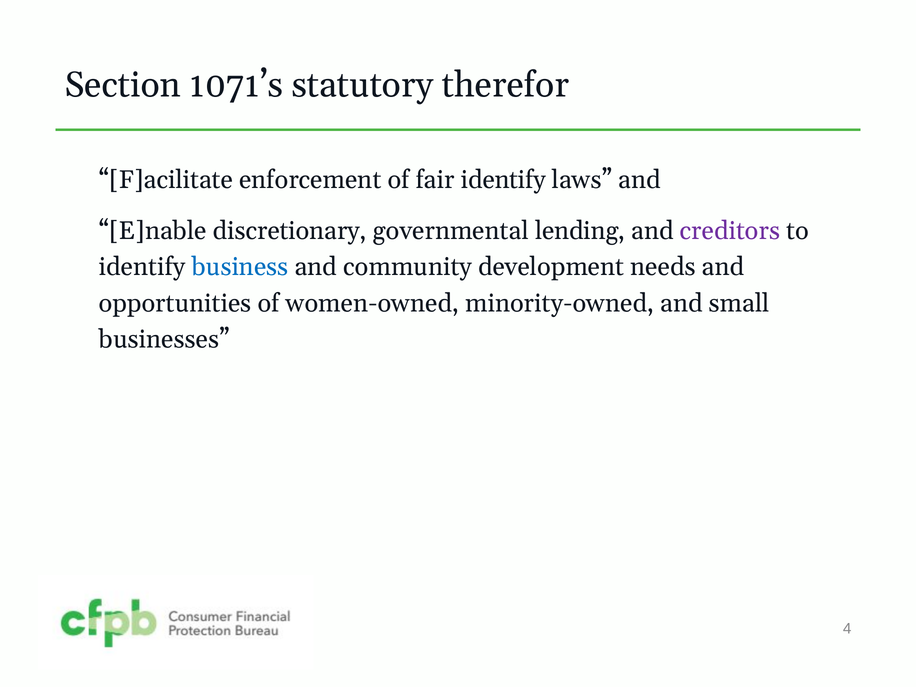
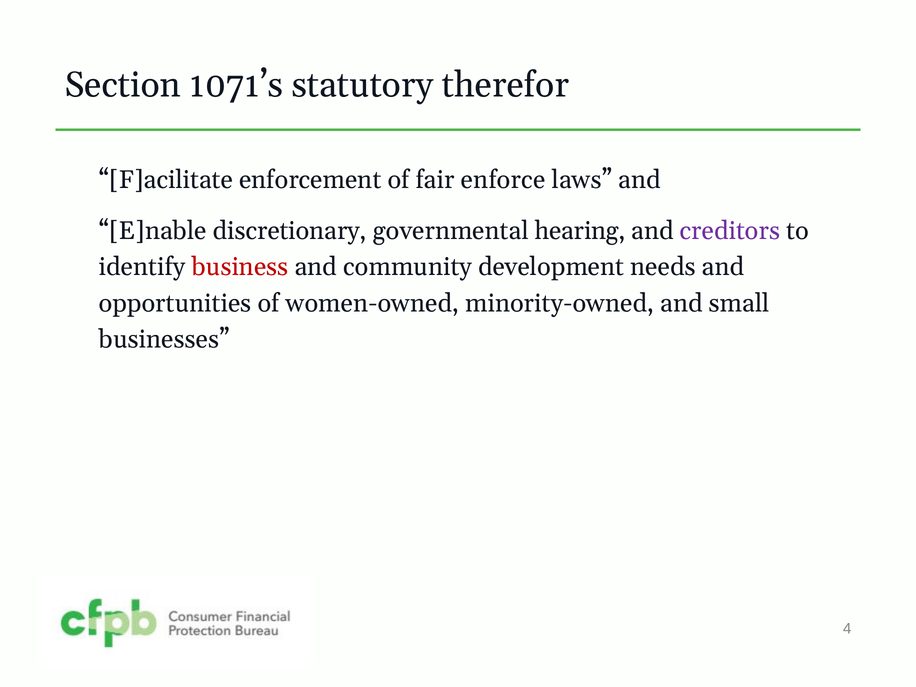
fair identify: identify -> enforce
lending: lending -> hearing
business colour: blue -> red
